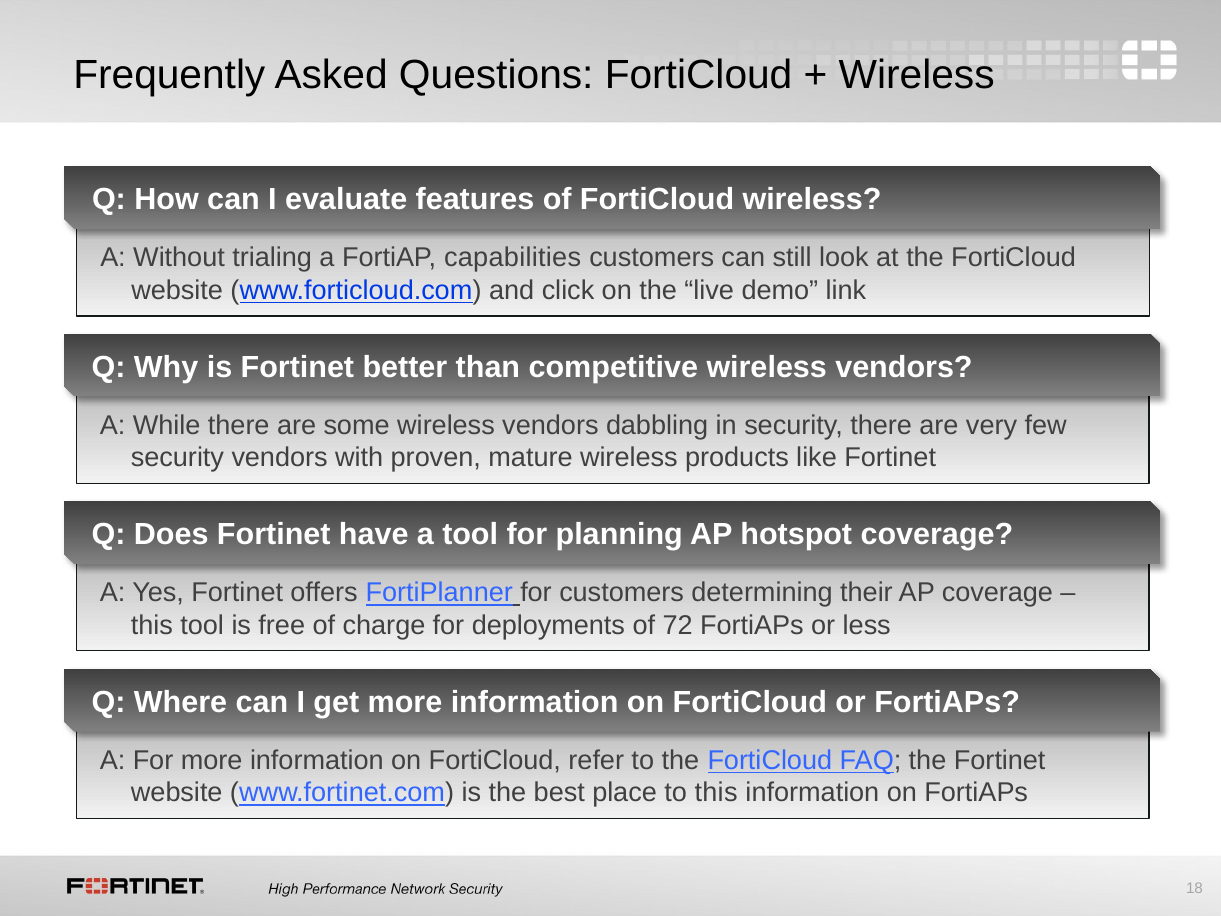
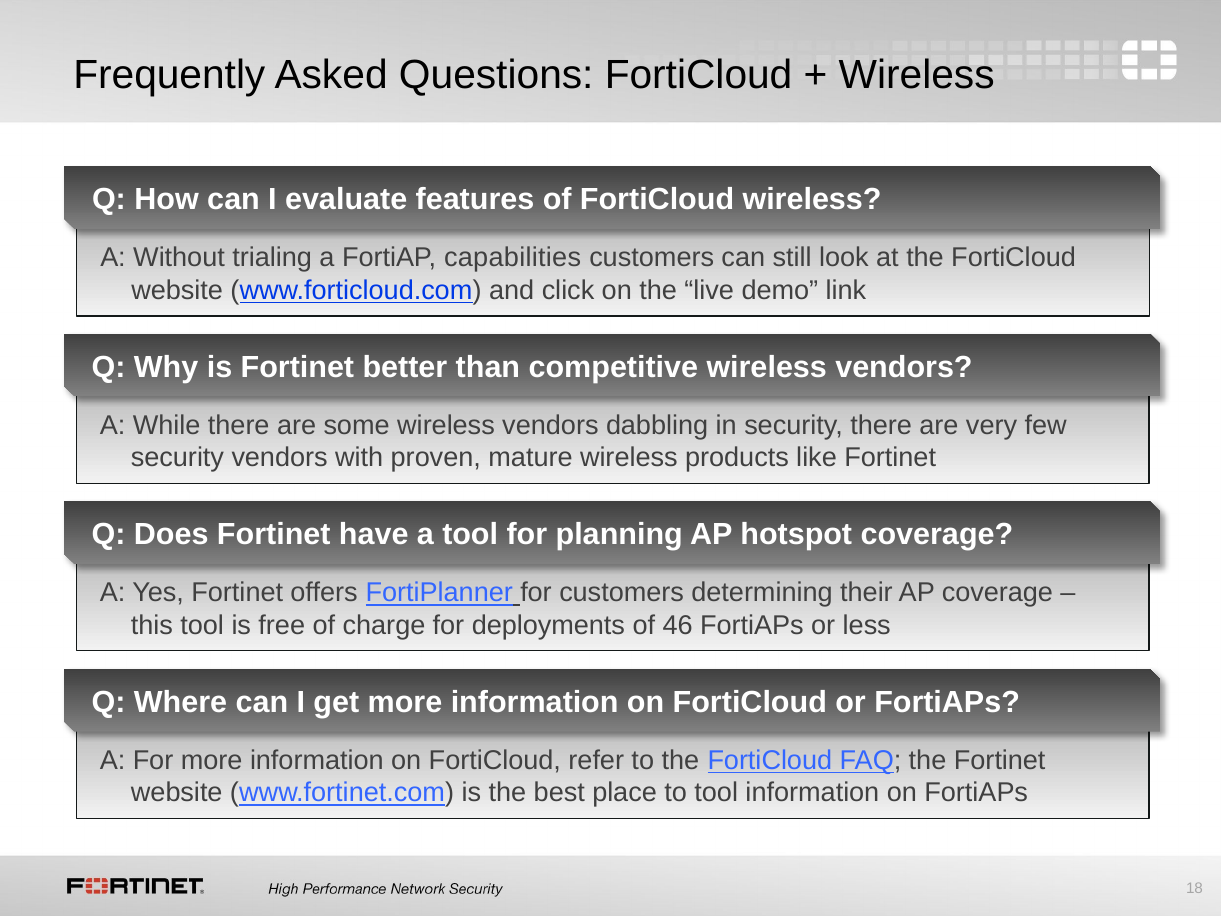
72: 72 -> 46
to this: this -> tool
